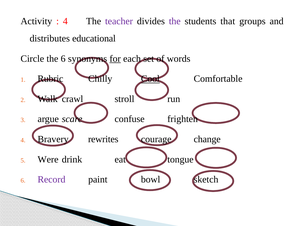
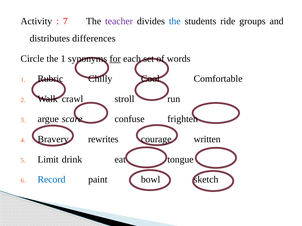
4 at (65, 21): 4 -> 7
the at (175, 21) colour: purple -> blue
that: that -> ride
educational: educational -> differences
the 6: 6 -> 1
Cool underline: present -> none
change: change -> written
Were: Were -> Limit
Record colour: purple -> blue
